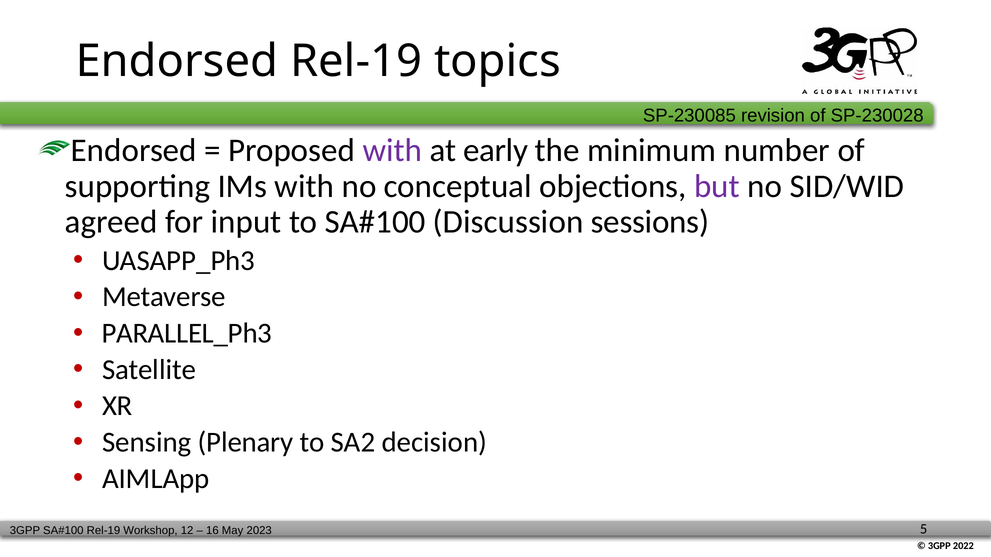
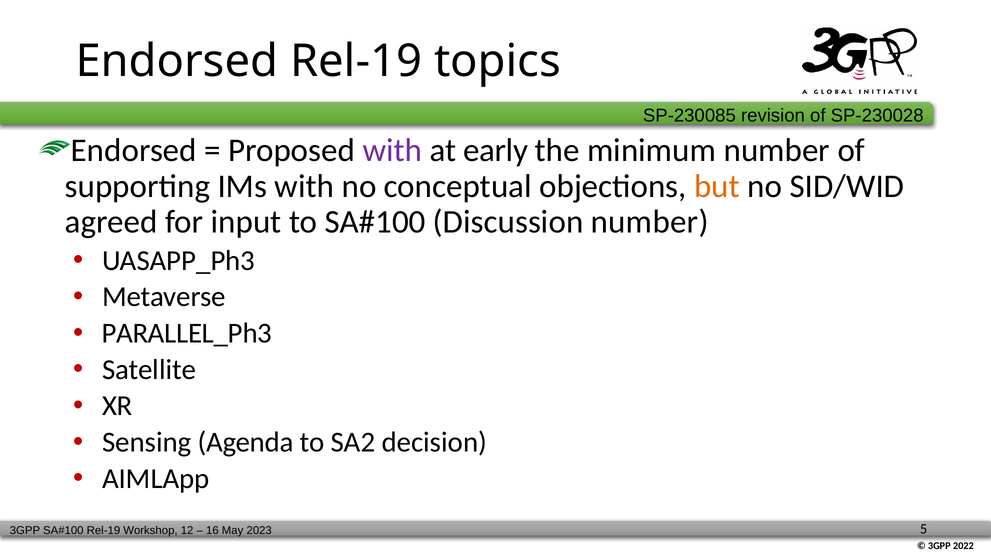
but colour: purple -> orange
Discussion sessions: sessions -> number
Plenary: Plenary -> Agenda
